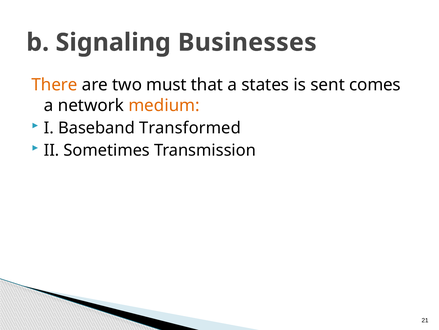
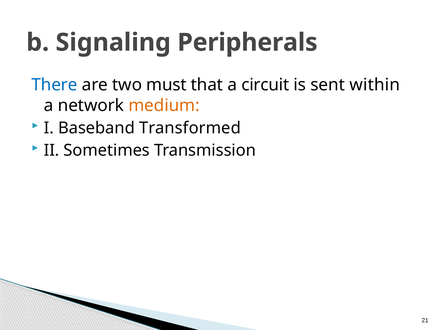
Businesses: Businesses -> Peripherals
There colour: orange -> blue
states: states -> circuit
comes: comes -> within
